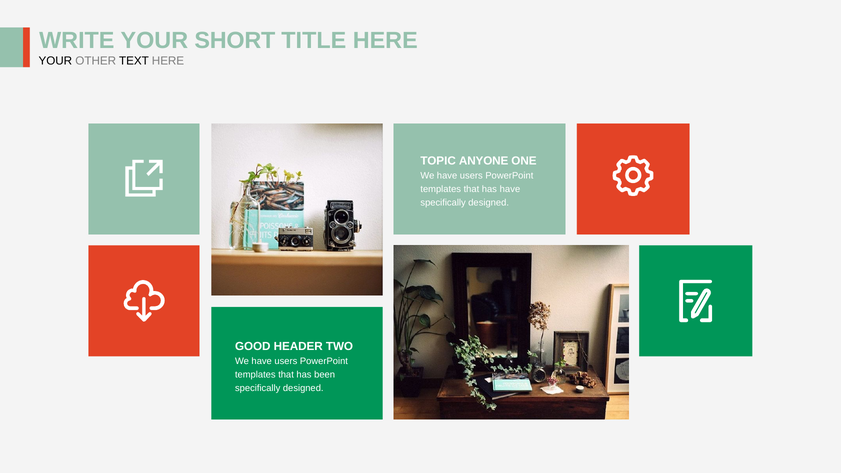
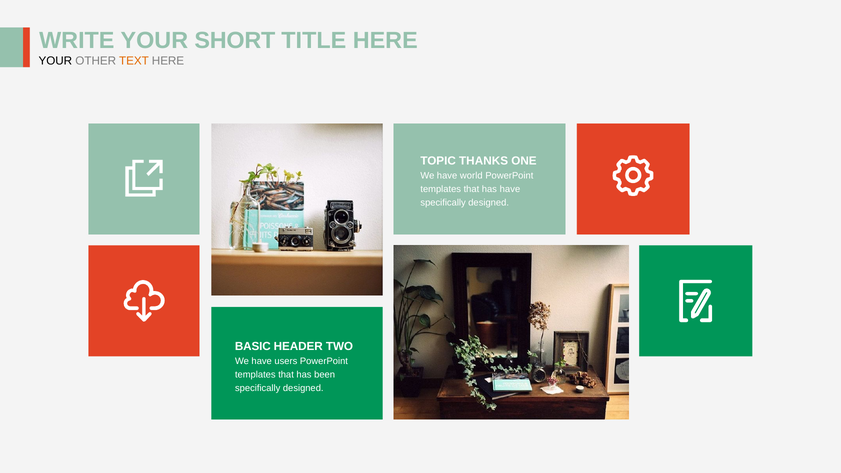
TEXT colour: black -> orange
ANYONE: ANYONE -> THANKS
users at (471, 176): users -> world
GOOD: GOOD -> BASIC
